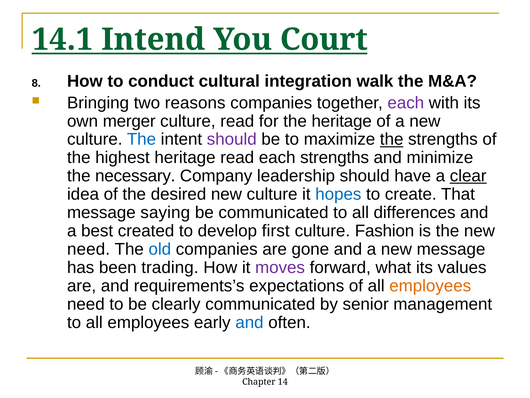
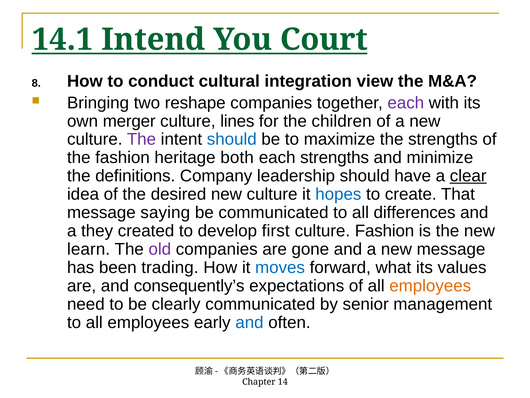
walk: walk -> view
reasons: reasons -> reshape
culture read: read -> lines
the heritage: heritage -> children
The at (141, 139) colour: blue -> purple
should at (232, 139) colour: purple -> blue
the at (392, 139) underline: present -> none
the highest: highest -> fashion
heritage read: read -> both
necessary: necessary -> definitions
best: best -> they
need at (89, 249): need -> learn
old colour: blue -> purple
moves colour: purple -> blue
requirements’s: requirements’s -> consequently’s
